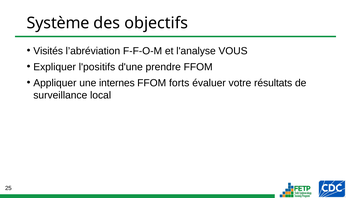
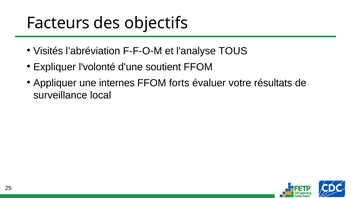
Système: Système -> Facteurs
VOUS: VOUS -> TOUS
l'positifs: l'positifs -> l'volonté
prendre: prendre -> soutient
